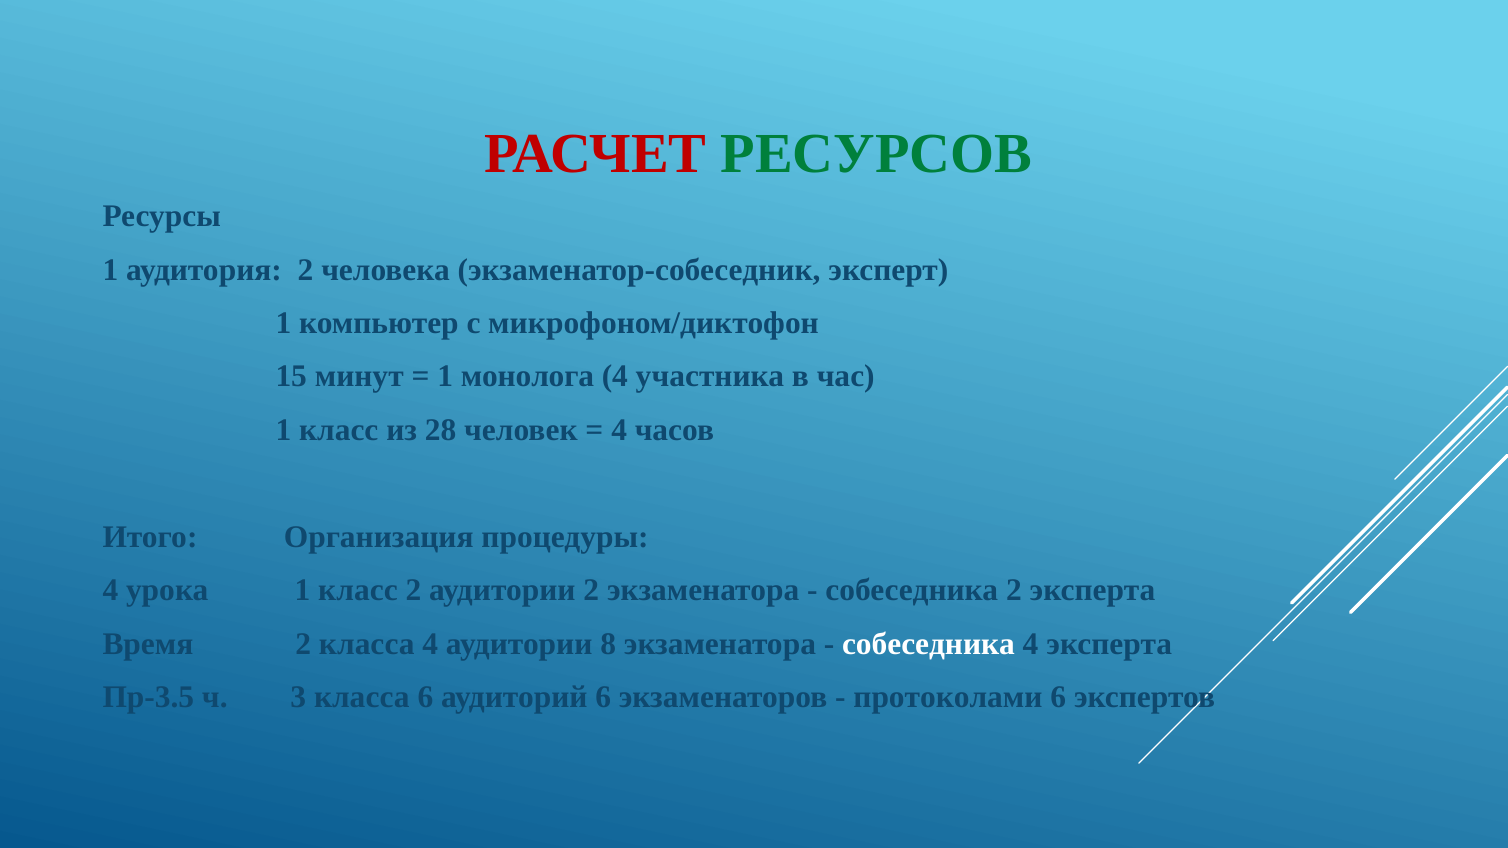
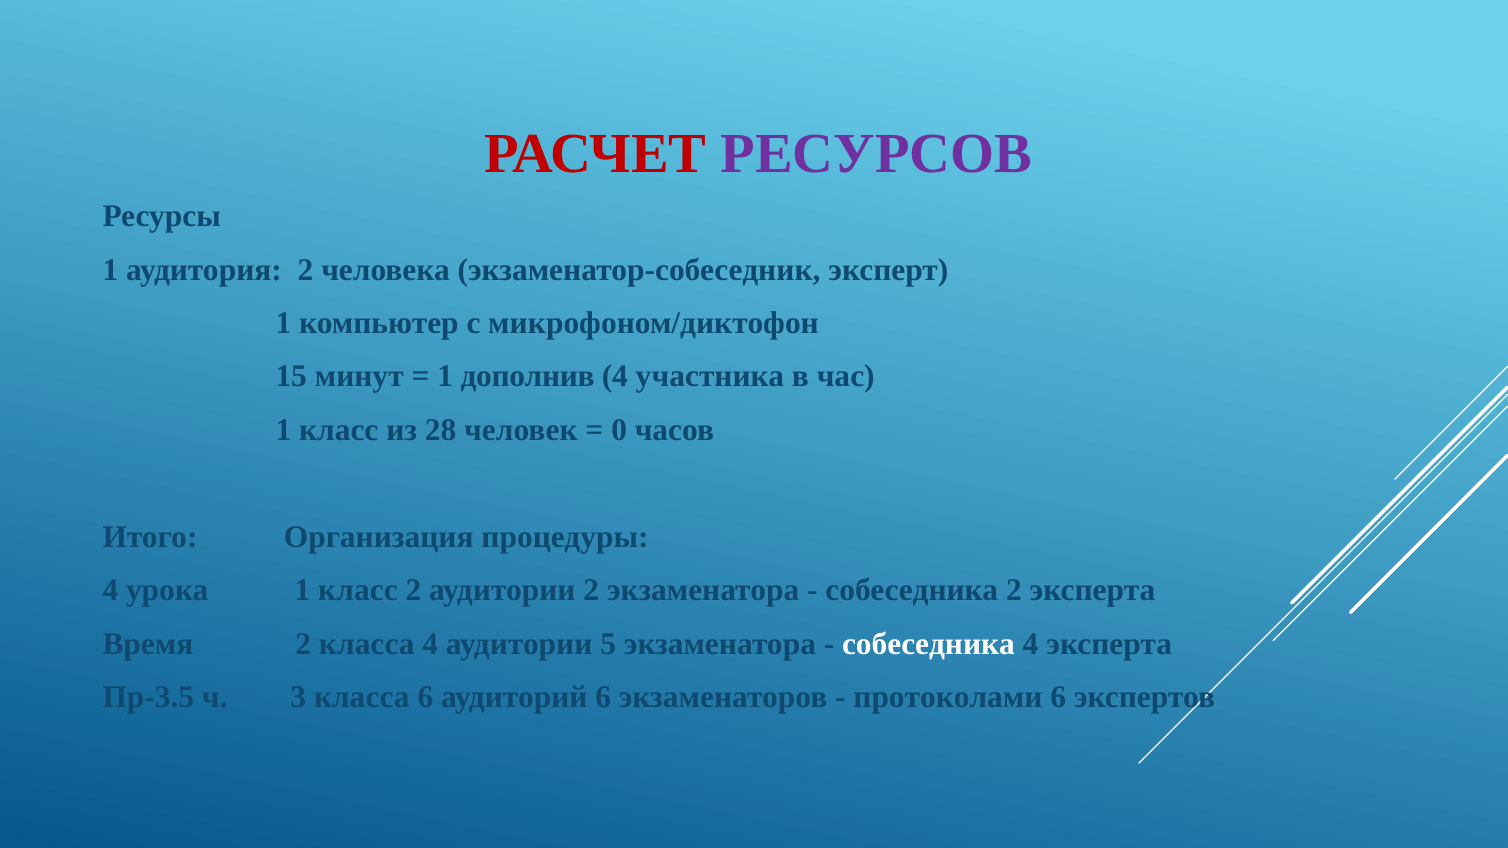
РЕСУРСОВ colour: green -> purple
монолога: монолога -> дополнив
4 at (619, 430): 4 -> 0
8: 8 -> 5
